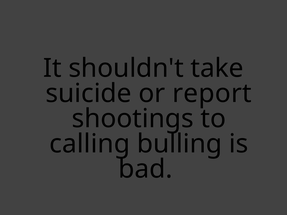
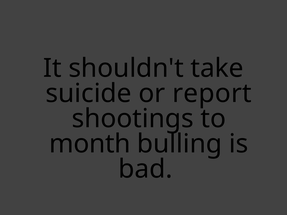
calling: calling -> month
